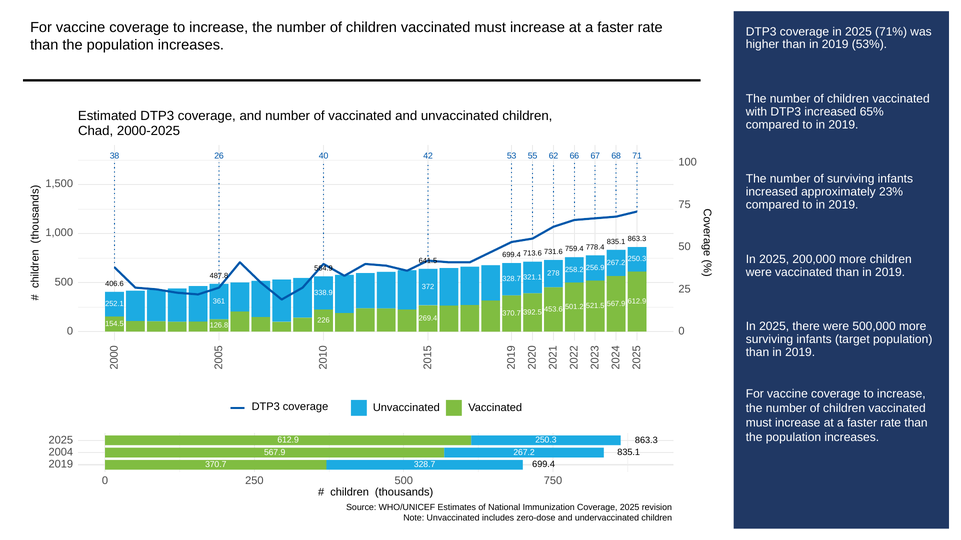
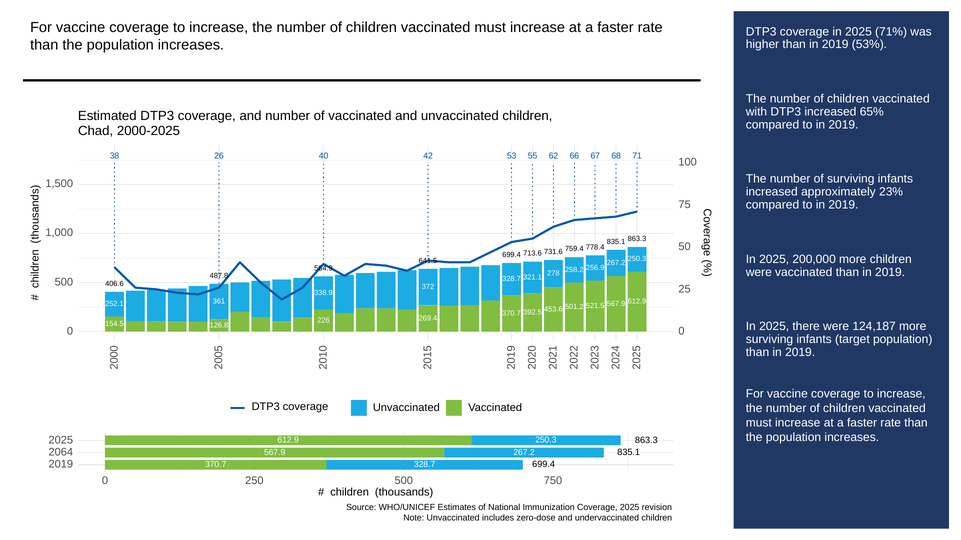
500,000: 500,000 -> 124,187
2004: 2004 -> 2064
